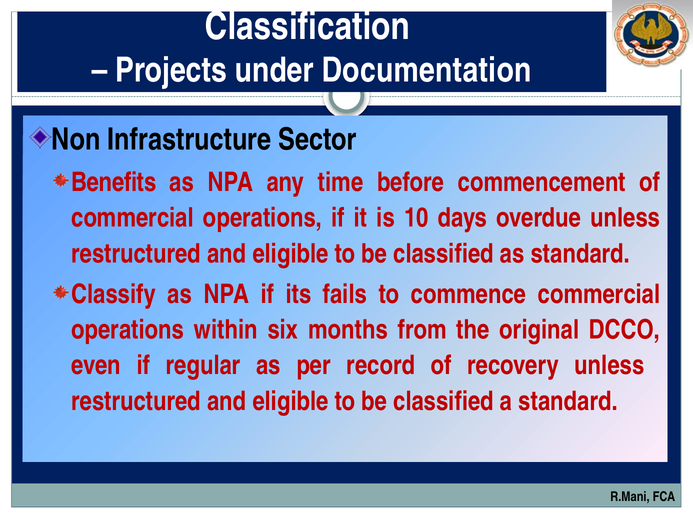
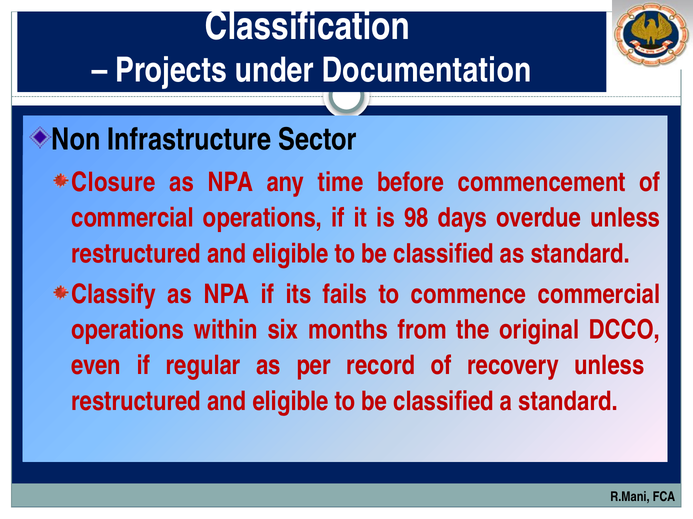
Benefits: Benefits -> Closure
10: 10 -> 98
